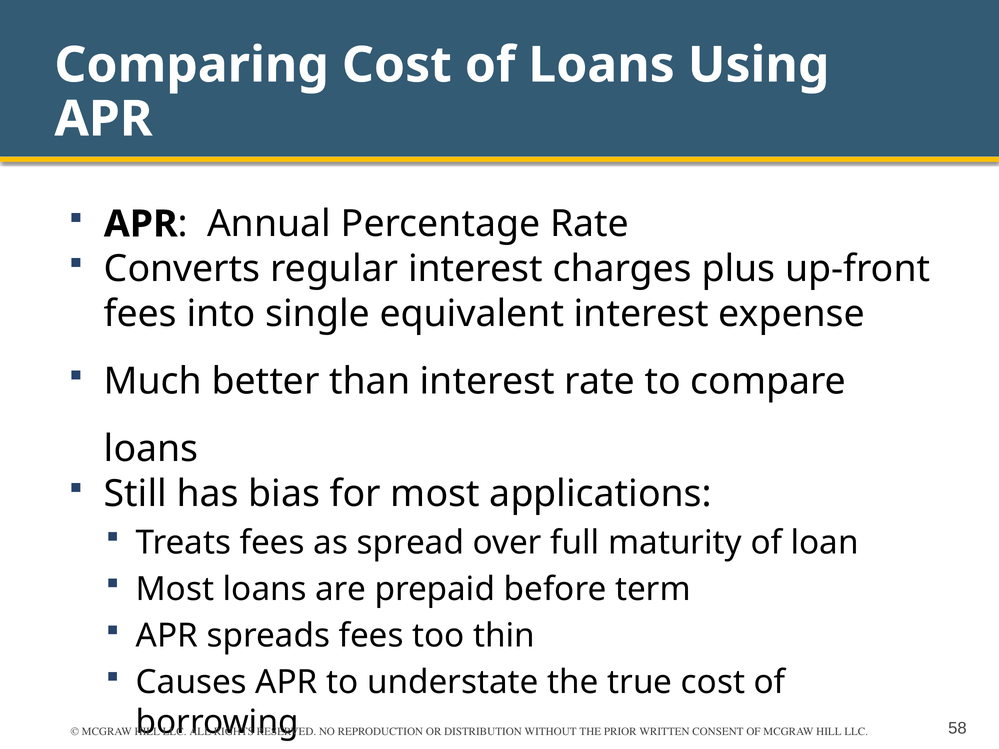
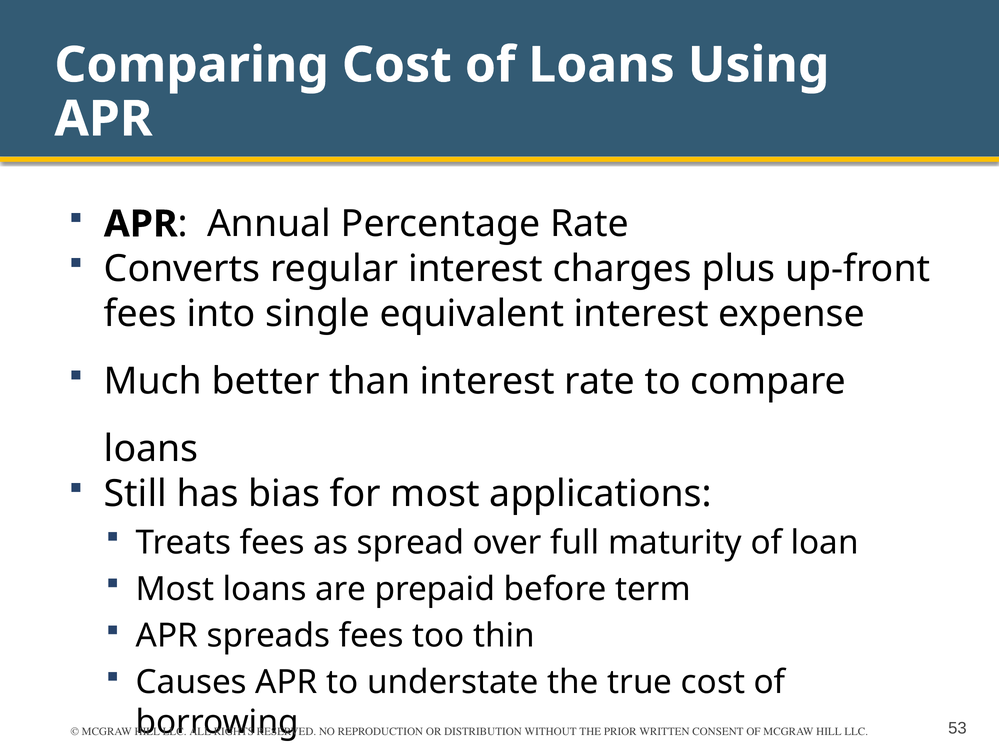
58: 58 -> 53
